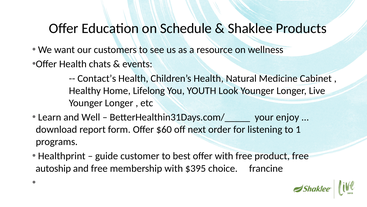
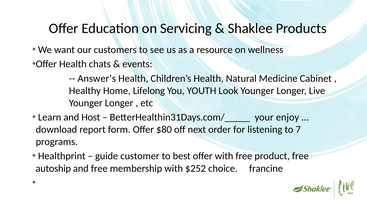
Schedule: Schedule -> Servicing
Contact’s: Contact’s -> Answer’s
Well: Well -> Host
$60: $60 -> $80
1: 1 -> 7
$395: $395 -> $252
